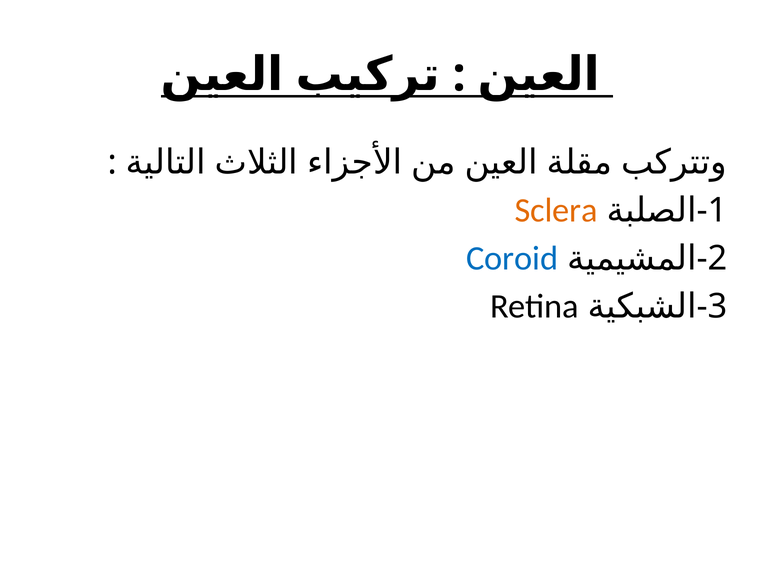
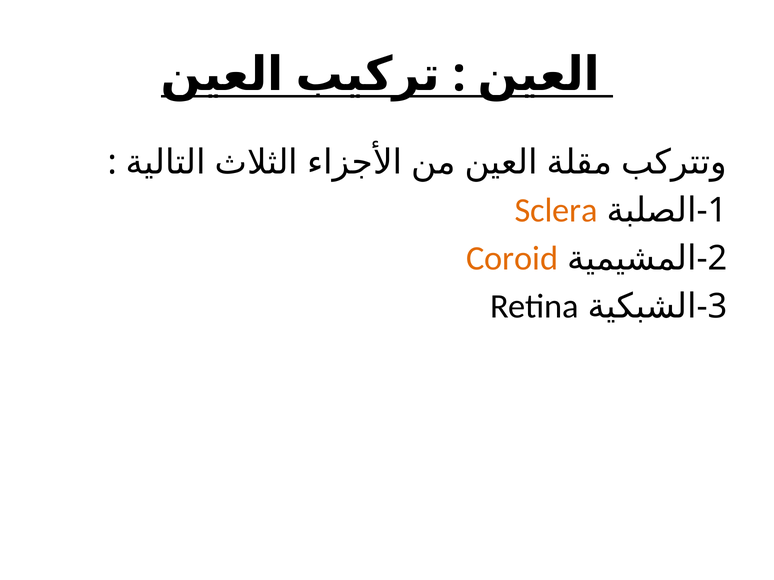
Coroid colour: blue -> orange
